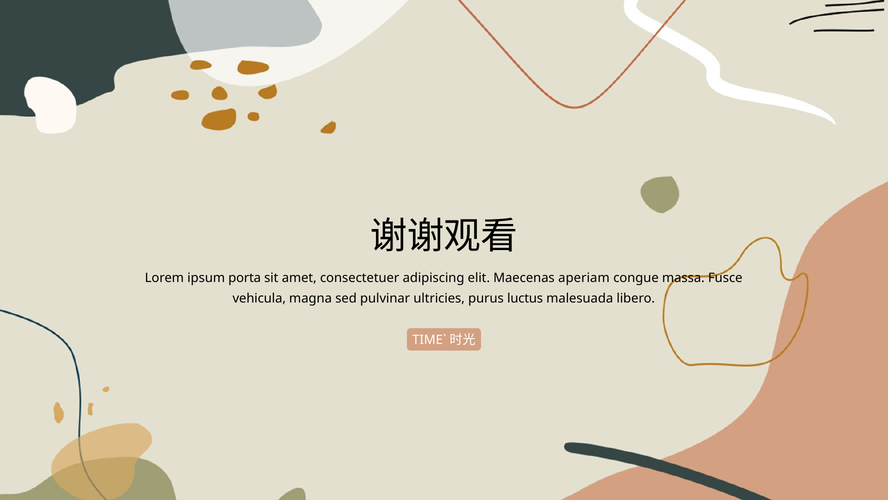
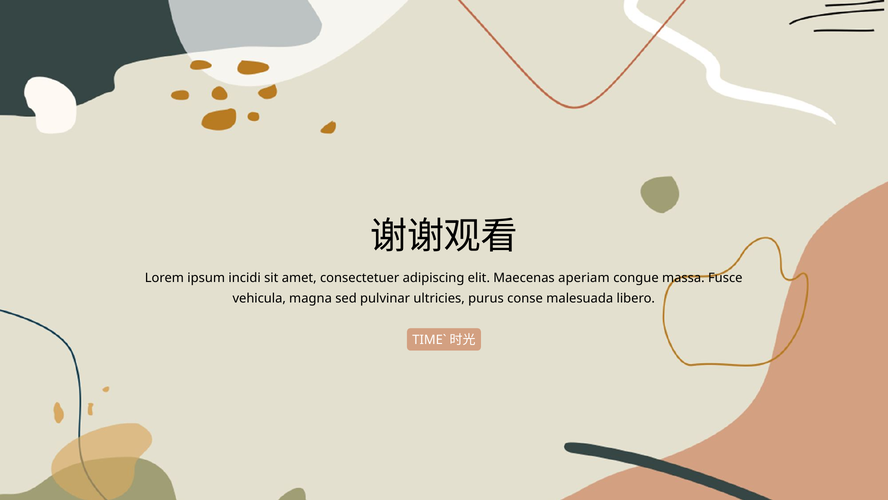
porta: porta -> incidi
luctus: luctus -> conse
